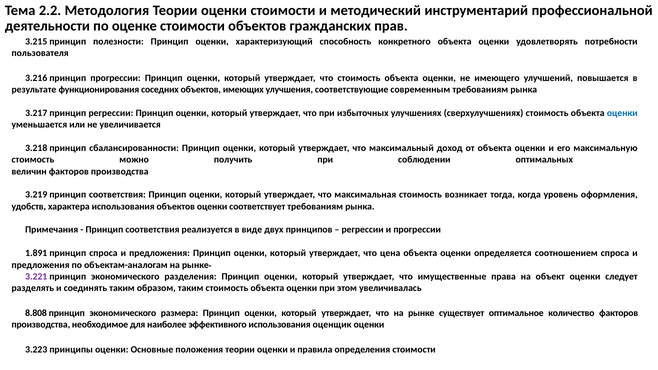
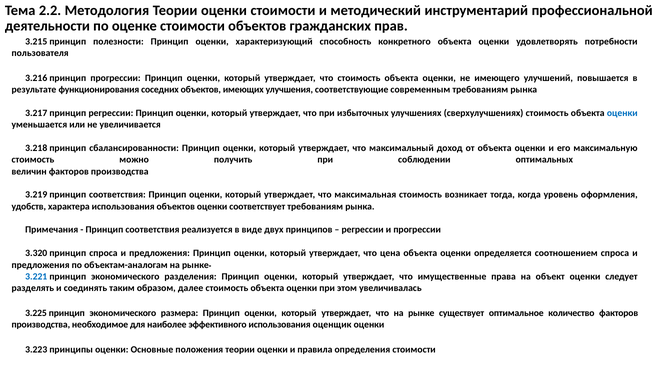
1.891: 1.891 -> 3.320
3.221 colour: purple -> blue
образом таким: таким -> далее
8.808: 8.808 -> 3.225
